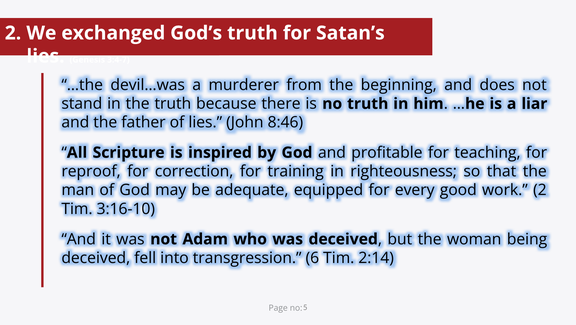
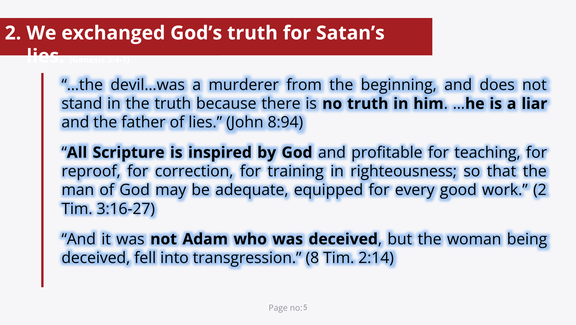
8:46: 8:46 -> 8:94
3:16-10: 3:16-10 -> 3:16-27
6: 6 -> 8
